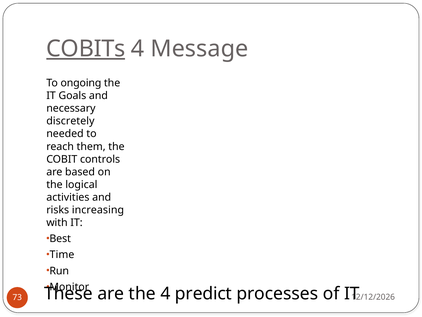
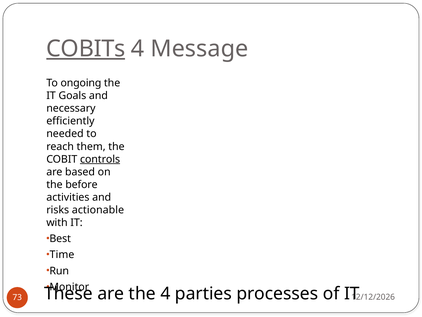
discretely: discretely -> efficiently
controls underline: none -> present
logical: logical -> before
increasing: increasing -> actionable
predict: predict -> parties
